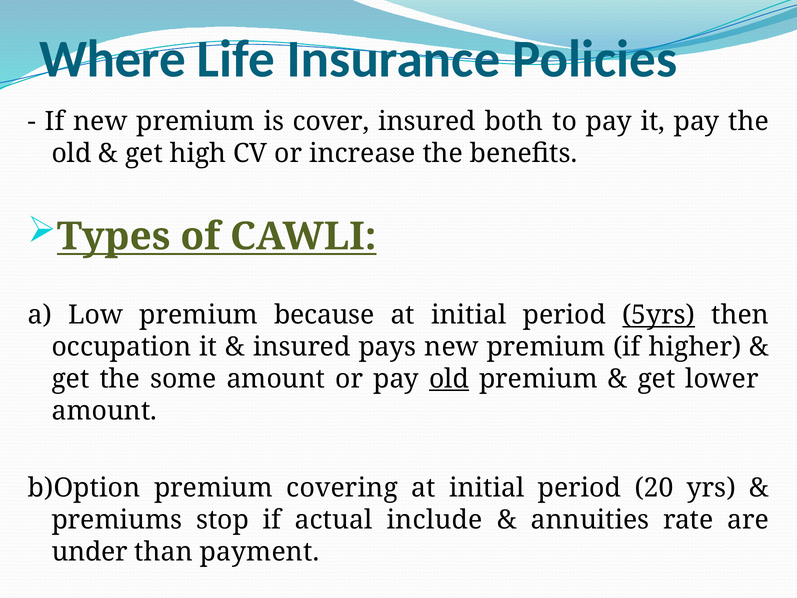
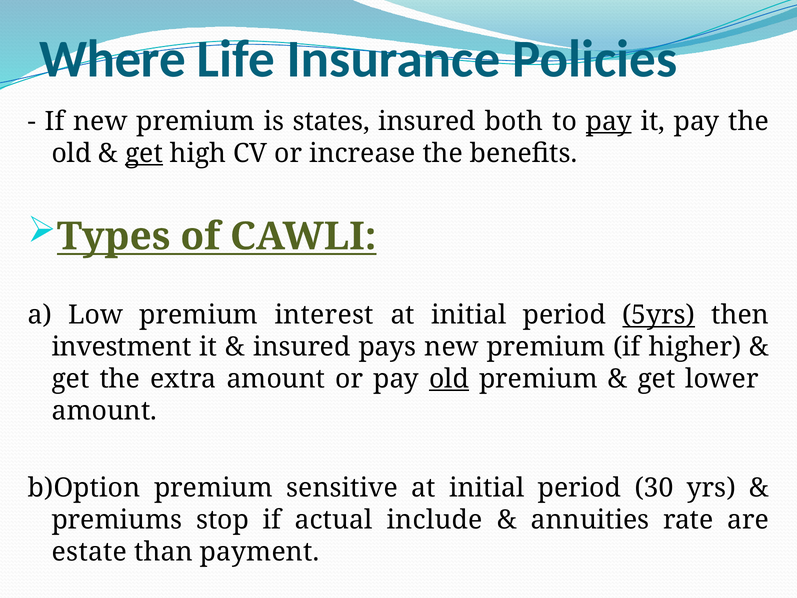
cover: cover -> states
pay at (609, 121) underline: none -> present
get at (144, 153) underline: none -> present
because: because -> interest
occupation: occupation -> investment
some: some -> extra
covering: covering -> sensitive
20: 20 -> 30
under: under -> estate
